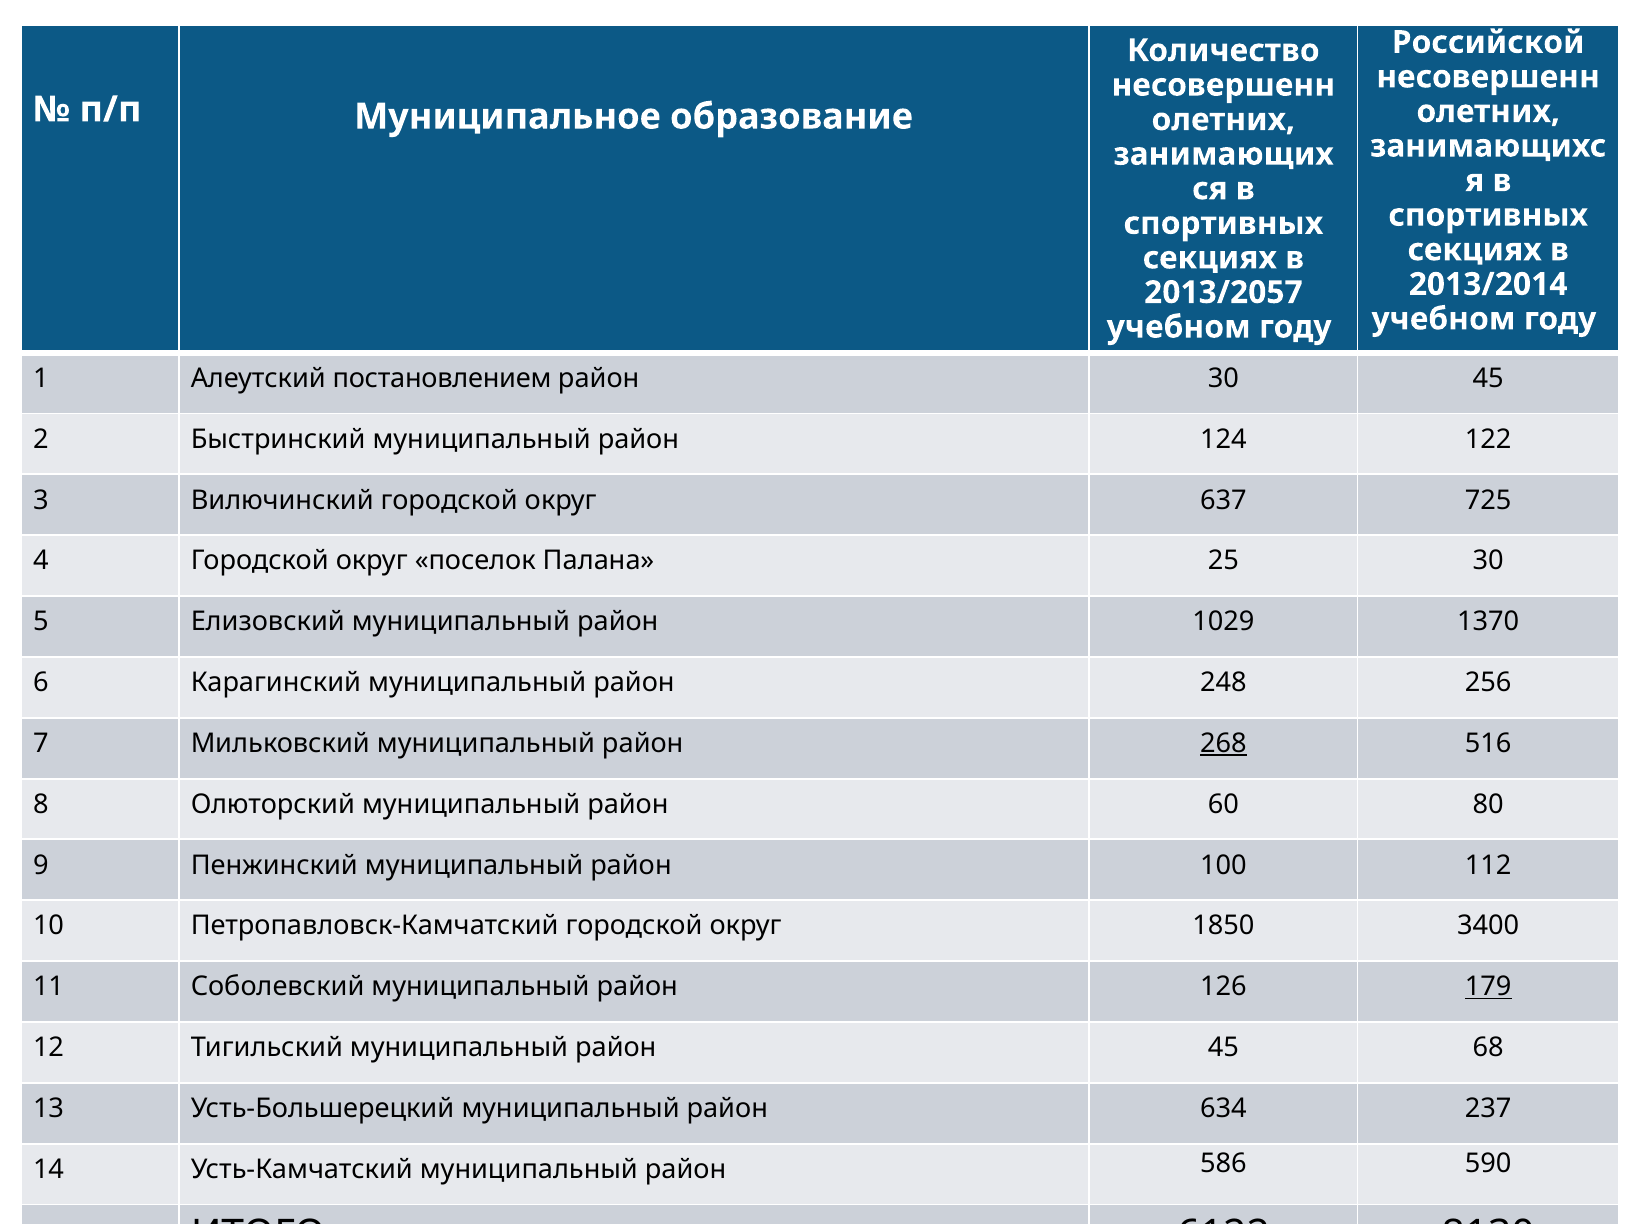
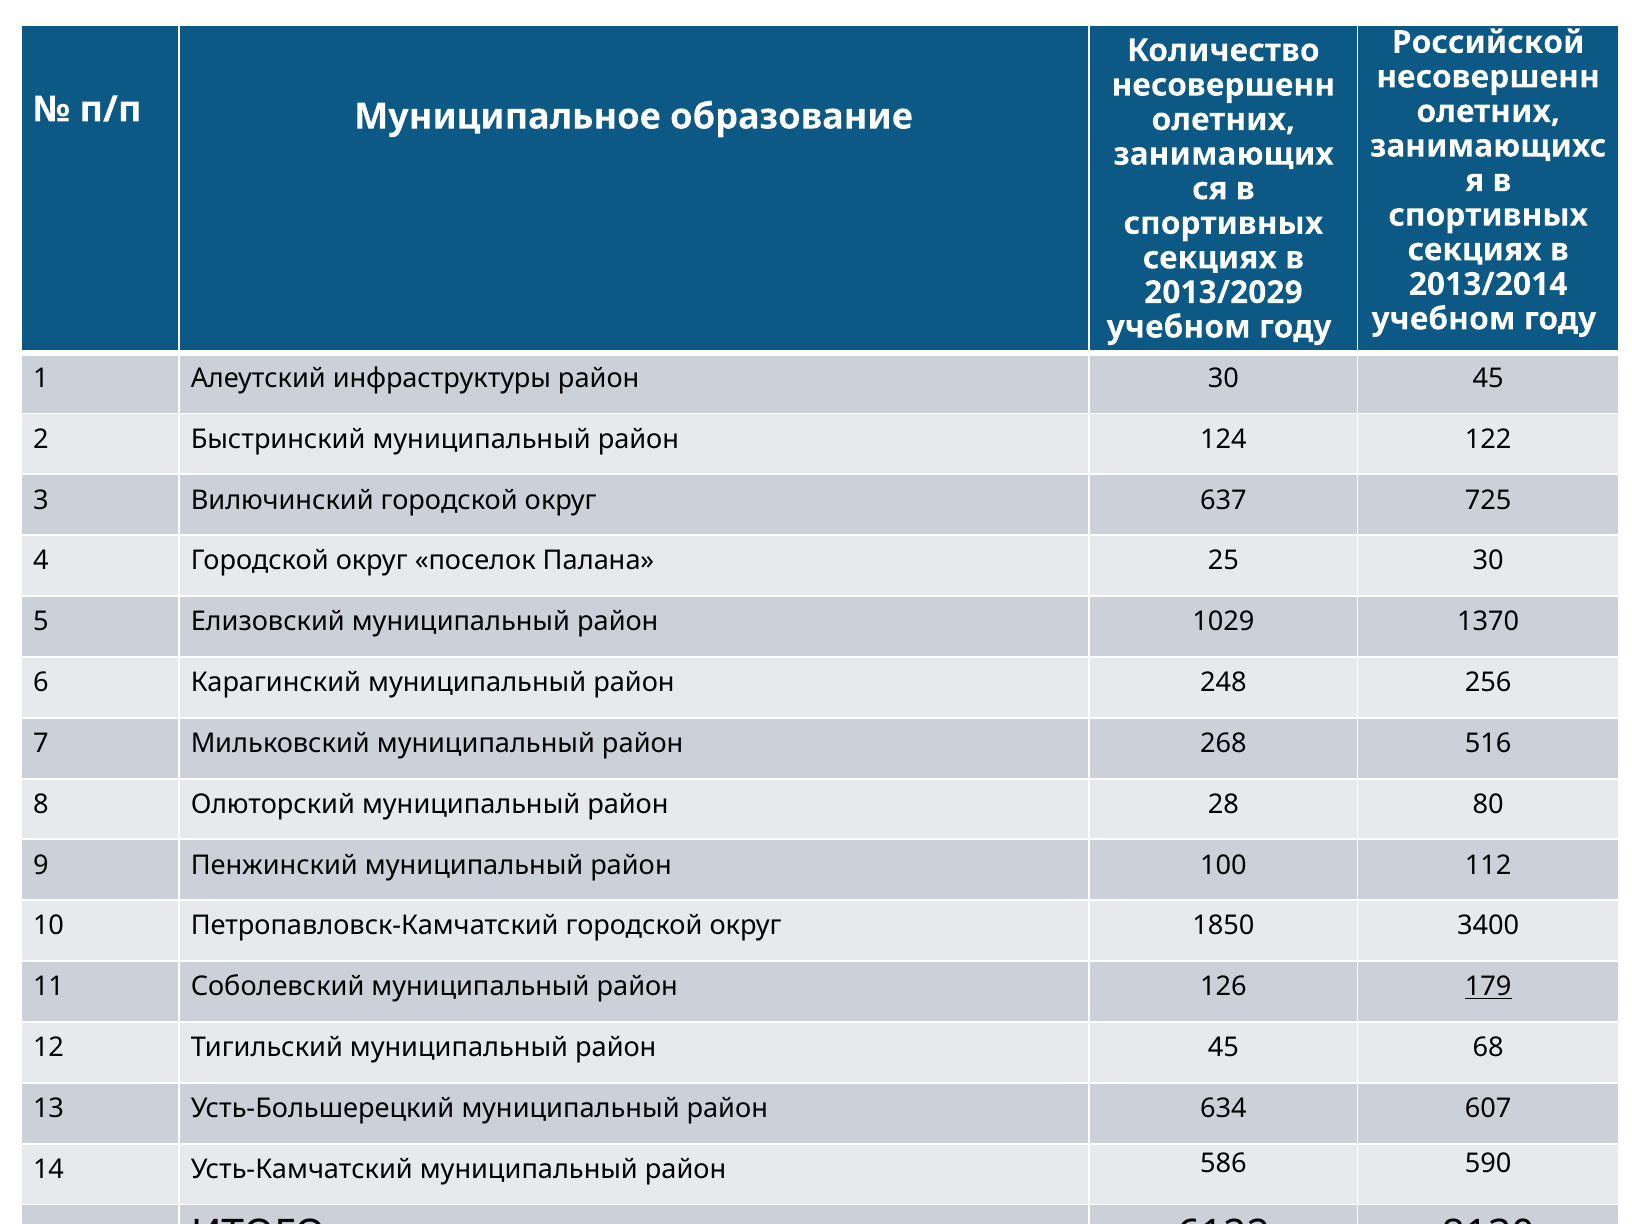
2013/2057: 2013/2057 -> 2013/2029
постановлением: постановлением -> инфраструктуры
268 underline: present -> none
60: 60 -> 28
237: 237 -> 607
